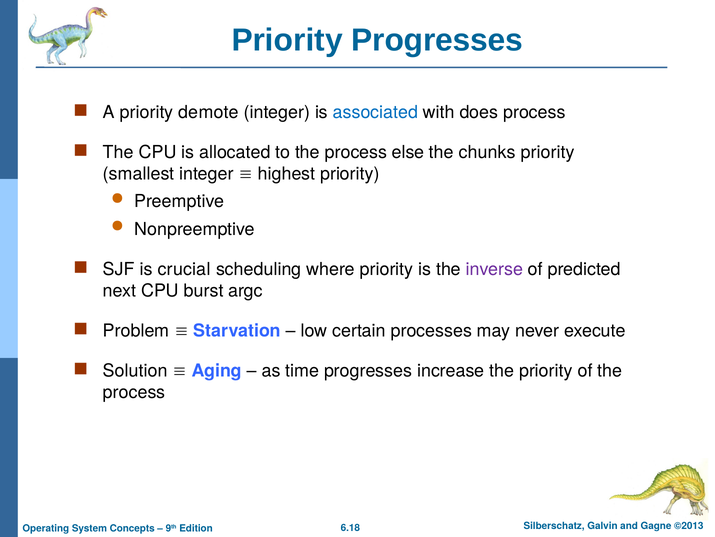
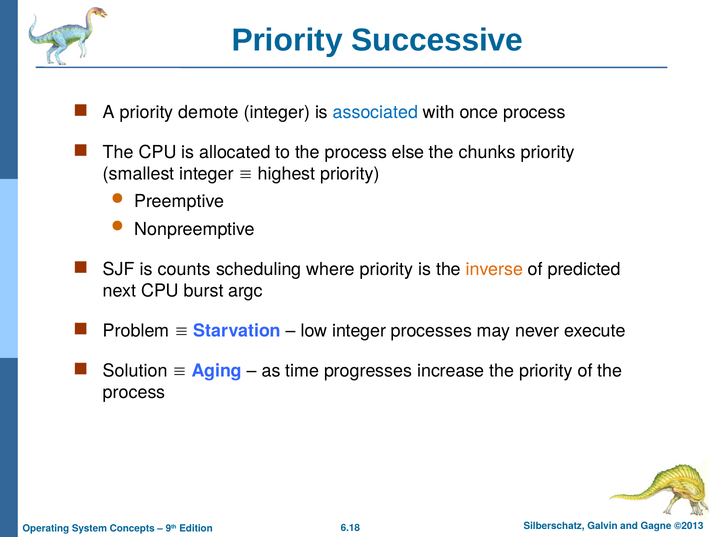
Priority Progresses: Progresses -> Successive
does: does -> once
crucial: crucial -> counts
inverse colour: purple -> orange
low certain: certain -> integer
